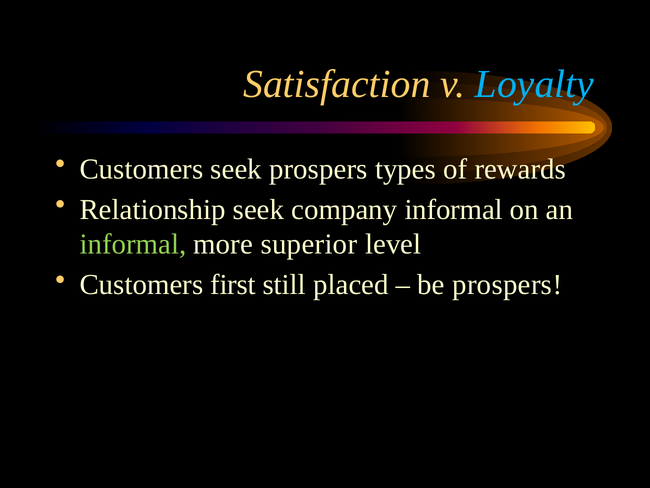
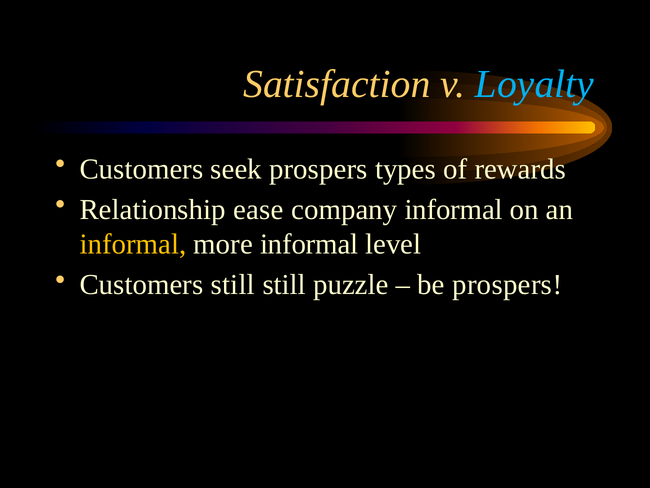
Relationship seek: seek -> ease
informal at (133, 244) colour: light green -> yellow
more superior: superior -> informal
Customers first: first -> still
placed: placed -> puzzle
